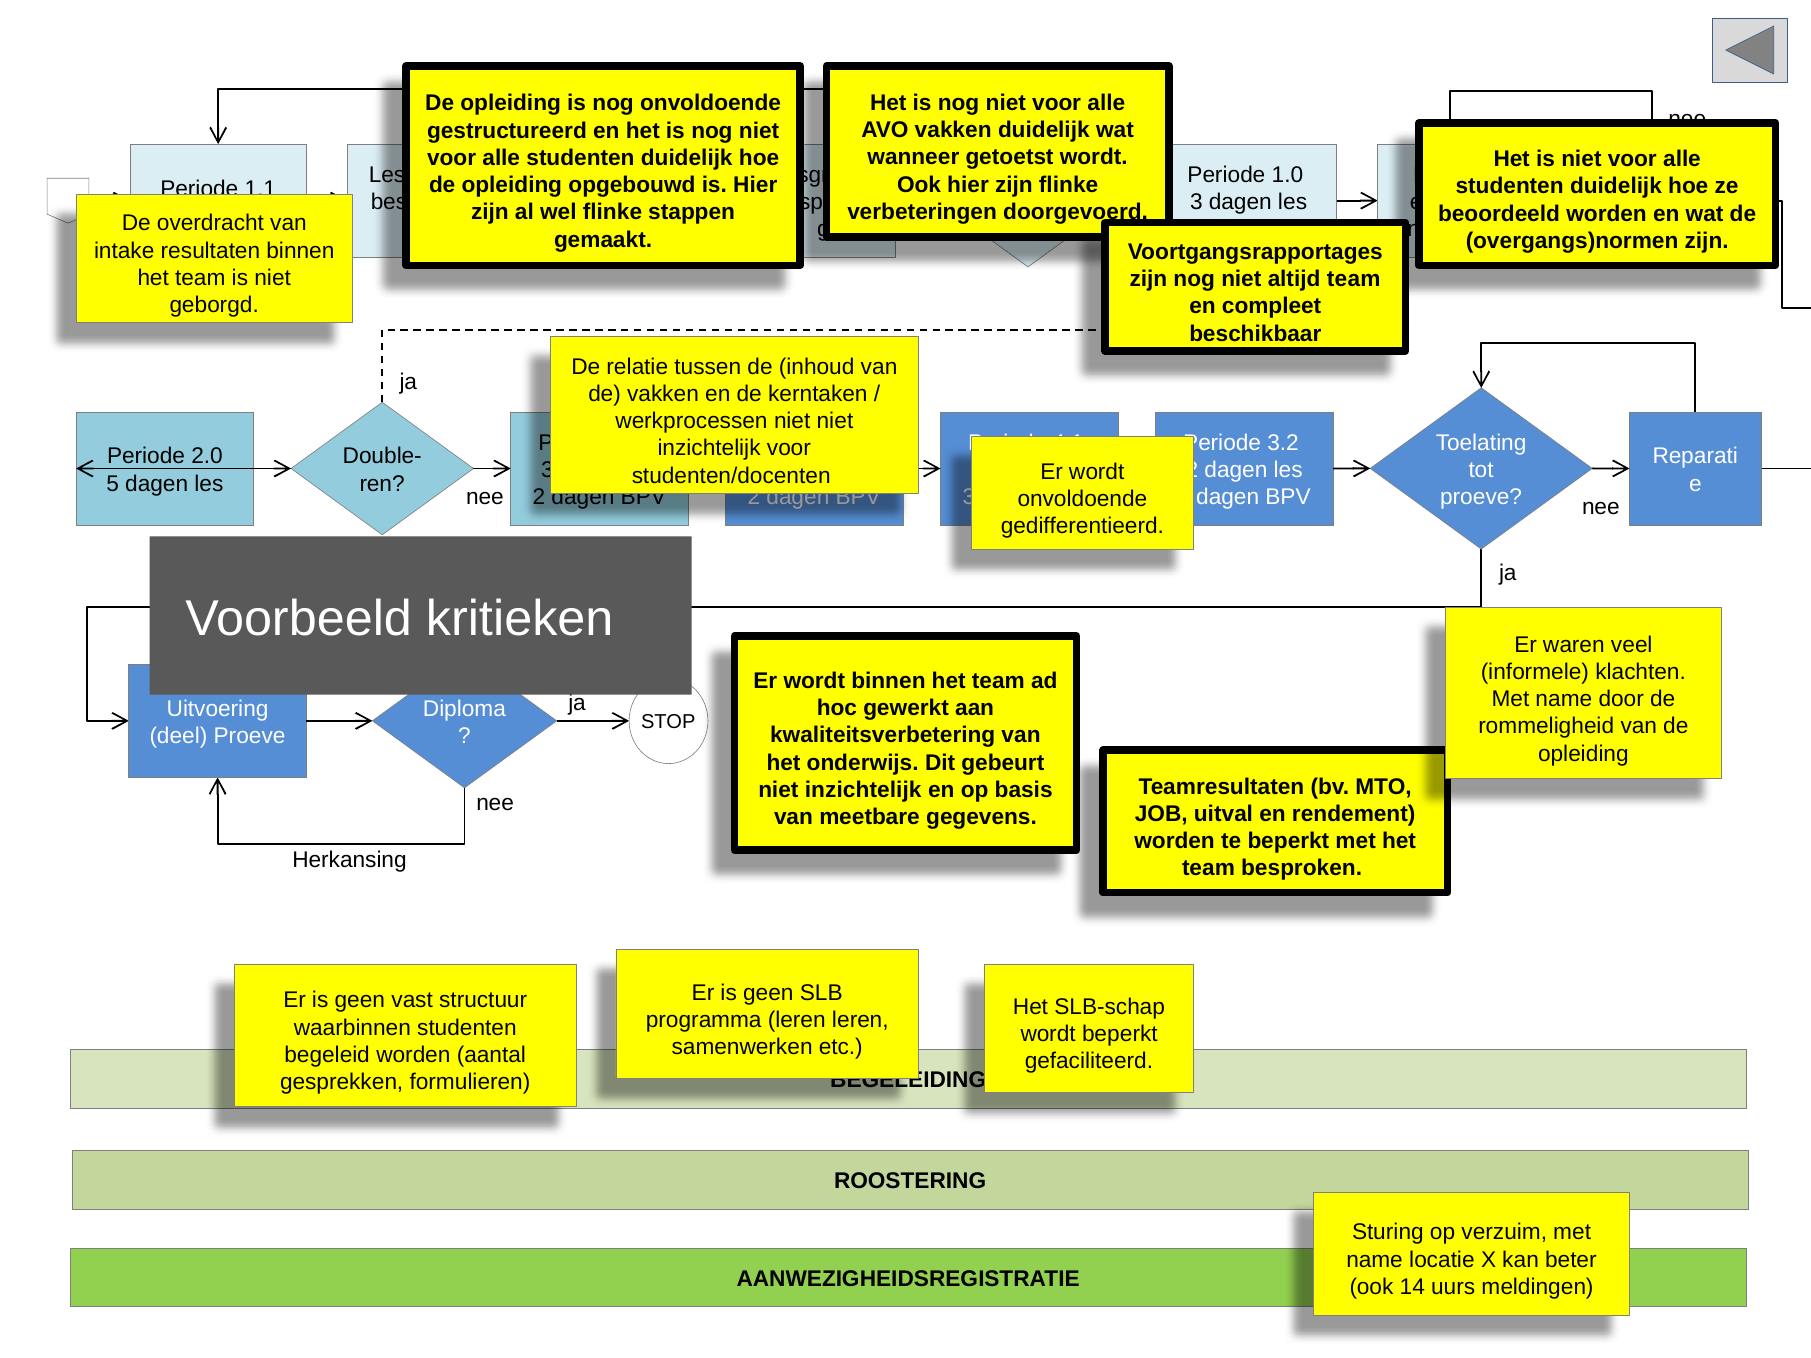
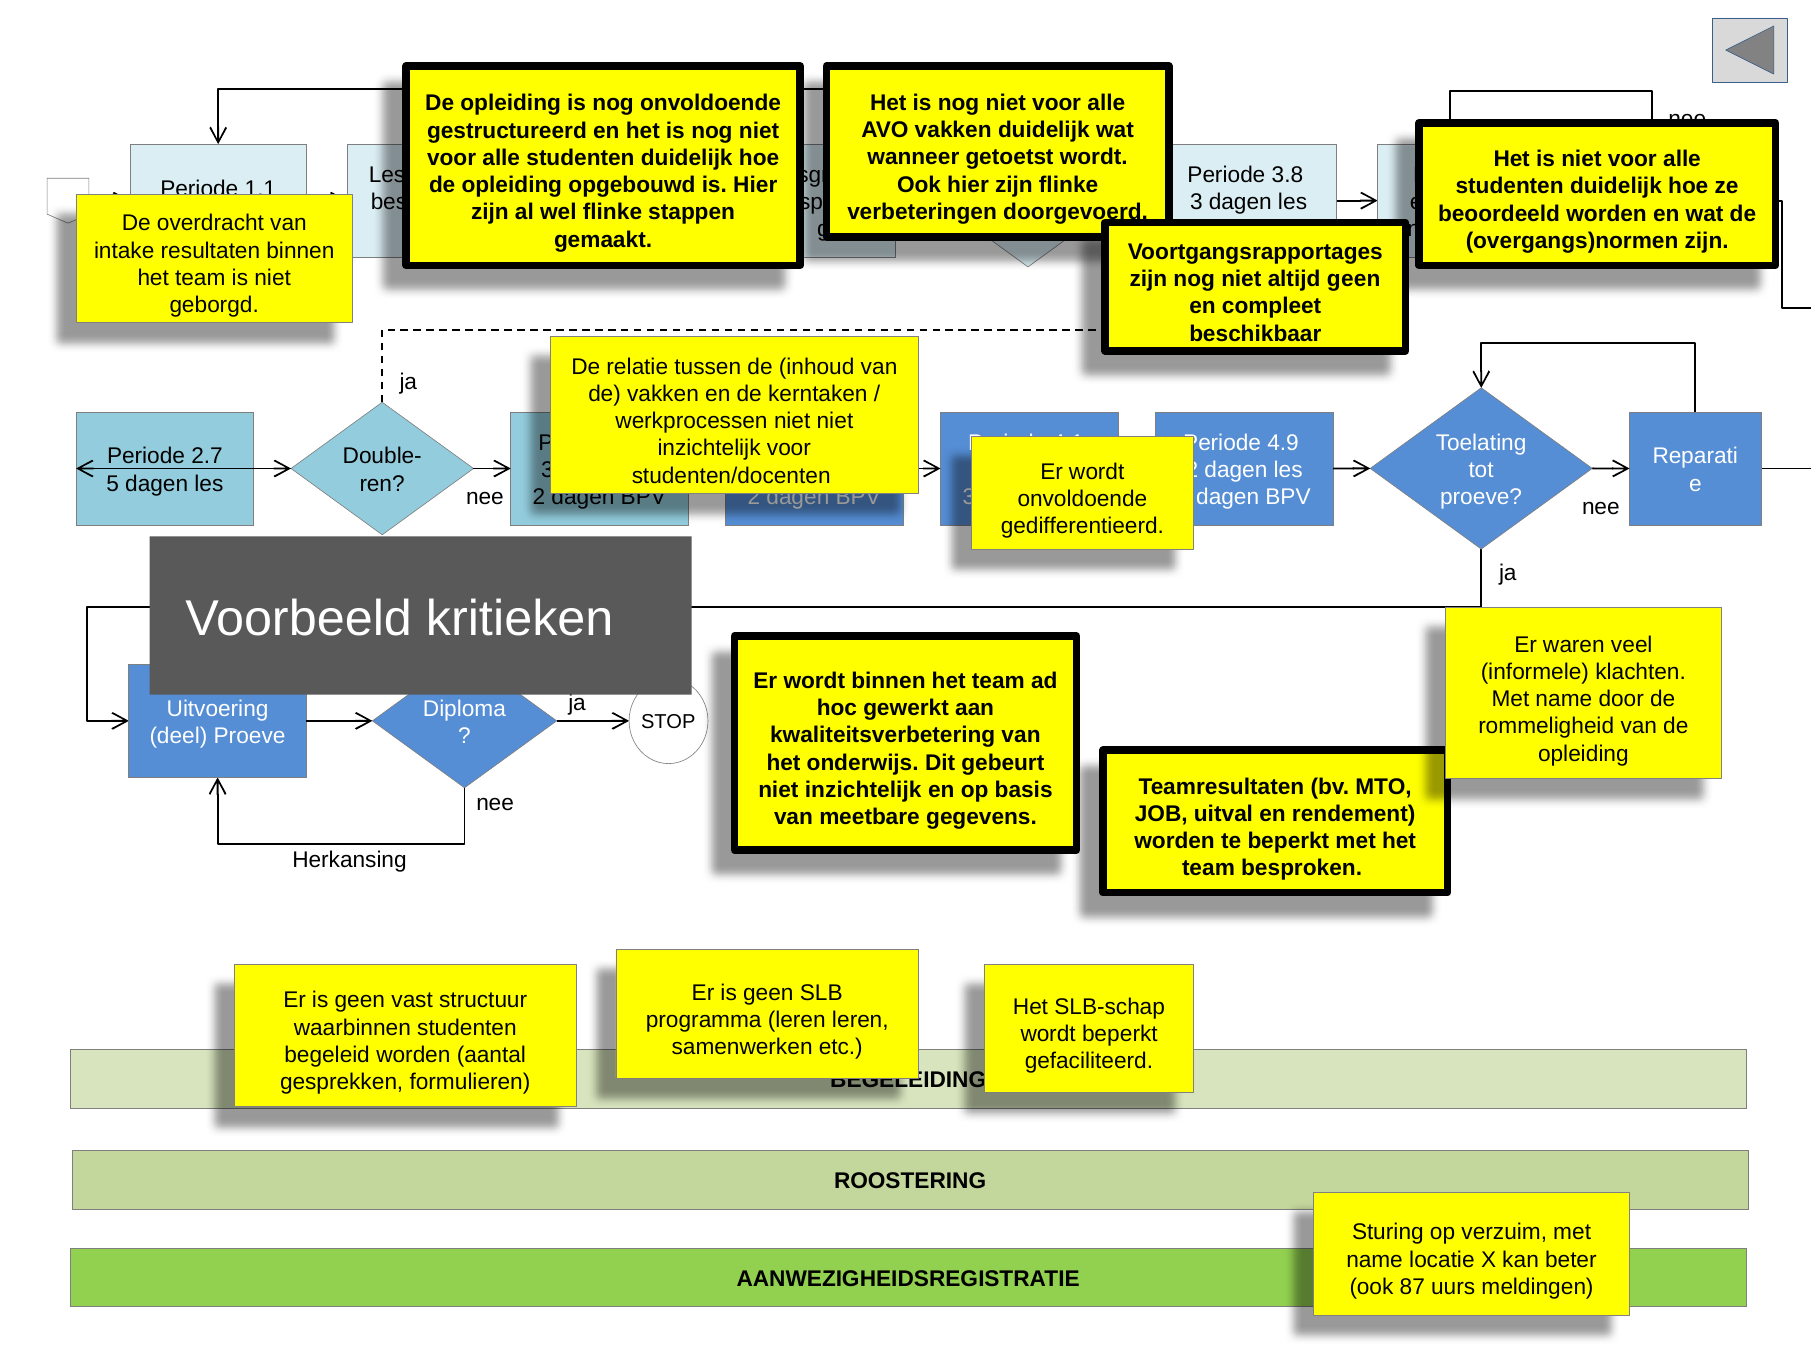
1.0: 1.0 -> 3.8
altijd team: team -> geen
3.2 at (1283, 443): 3.2 -> 4.9
2.0: 2.0 -> 2.7
14: 14 -> 87
